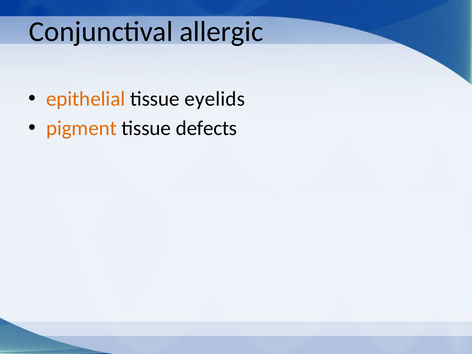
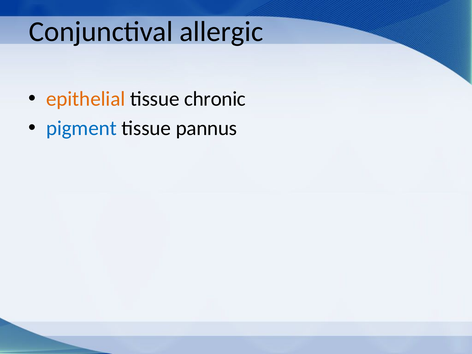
eyelids: eyelids -> chronic
pigment colour: orange -> blue
defects: defects -> pannus
